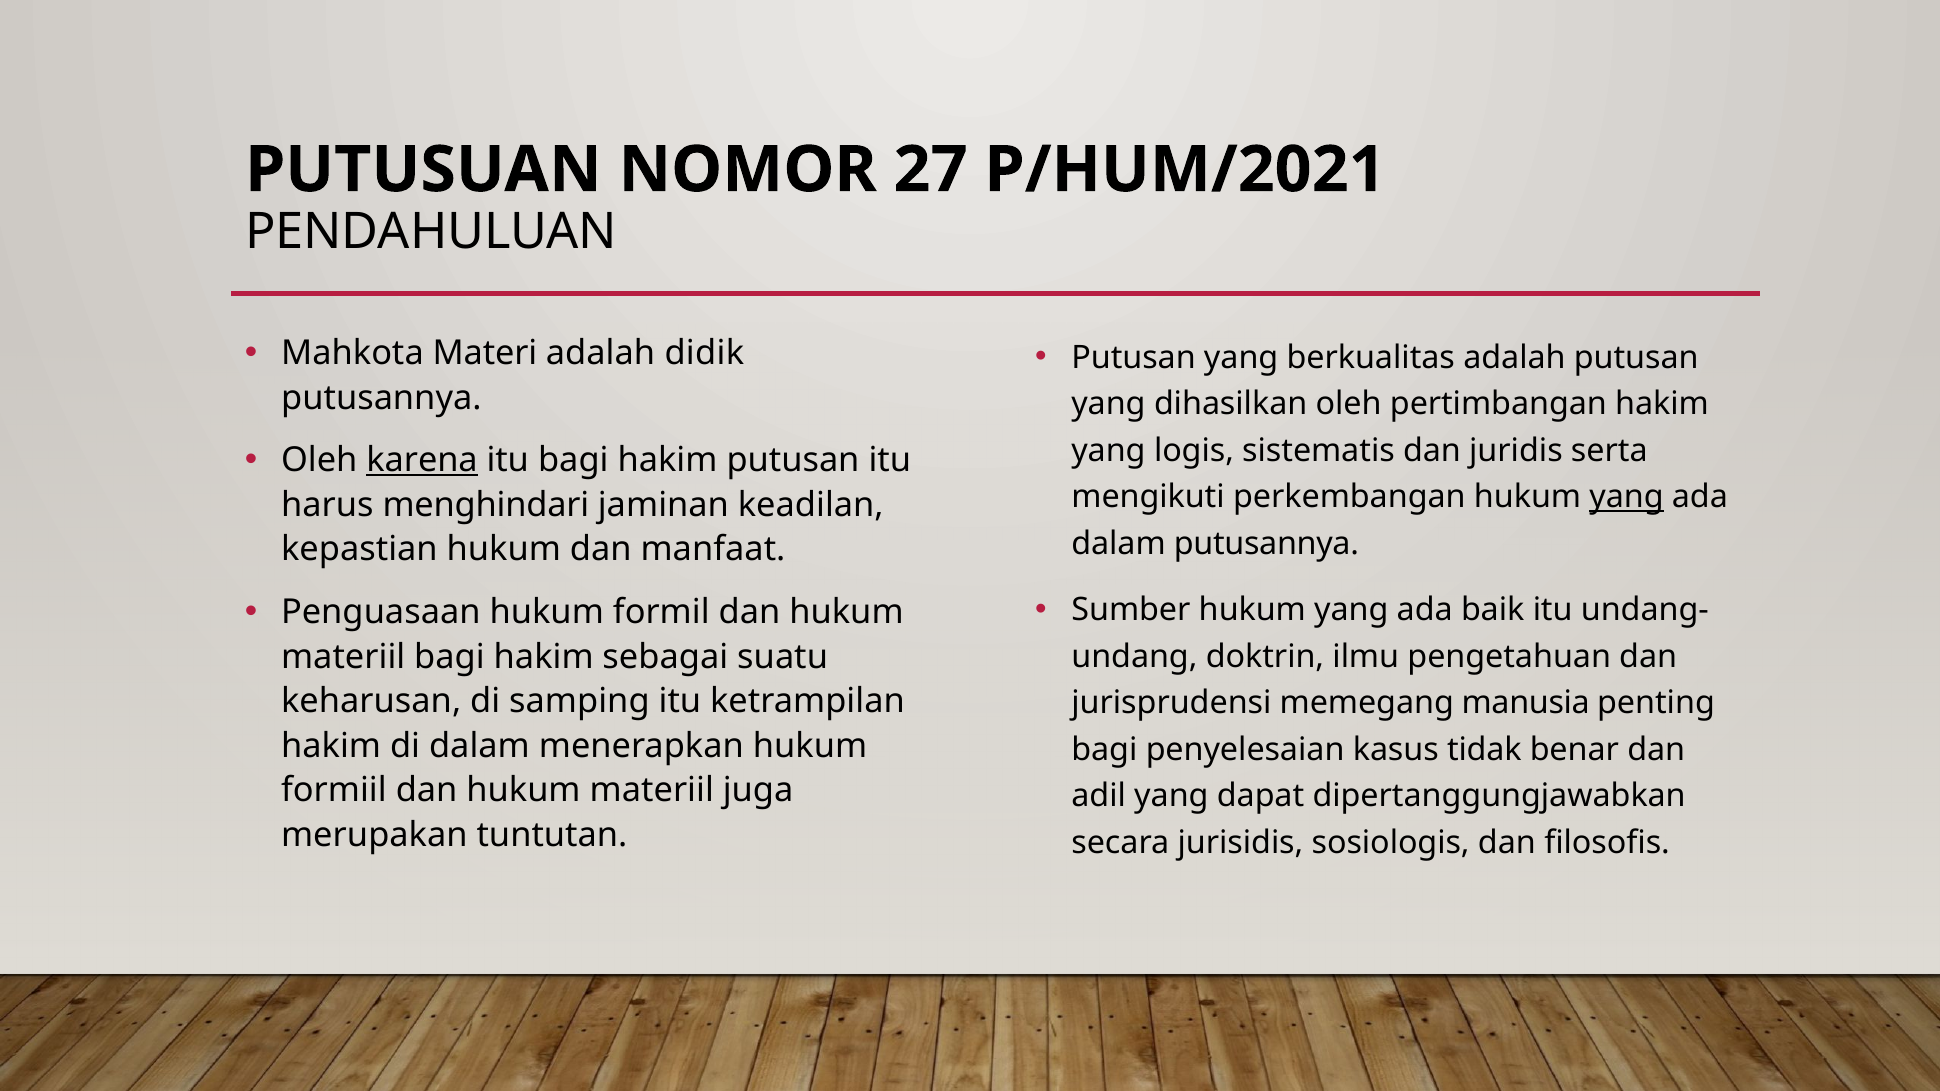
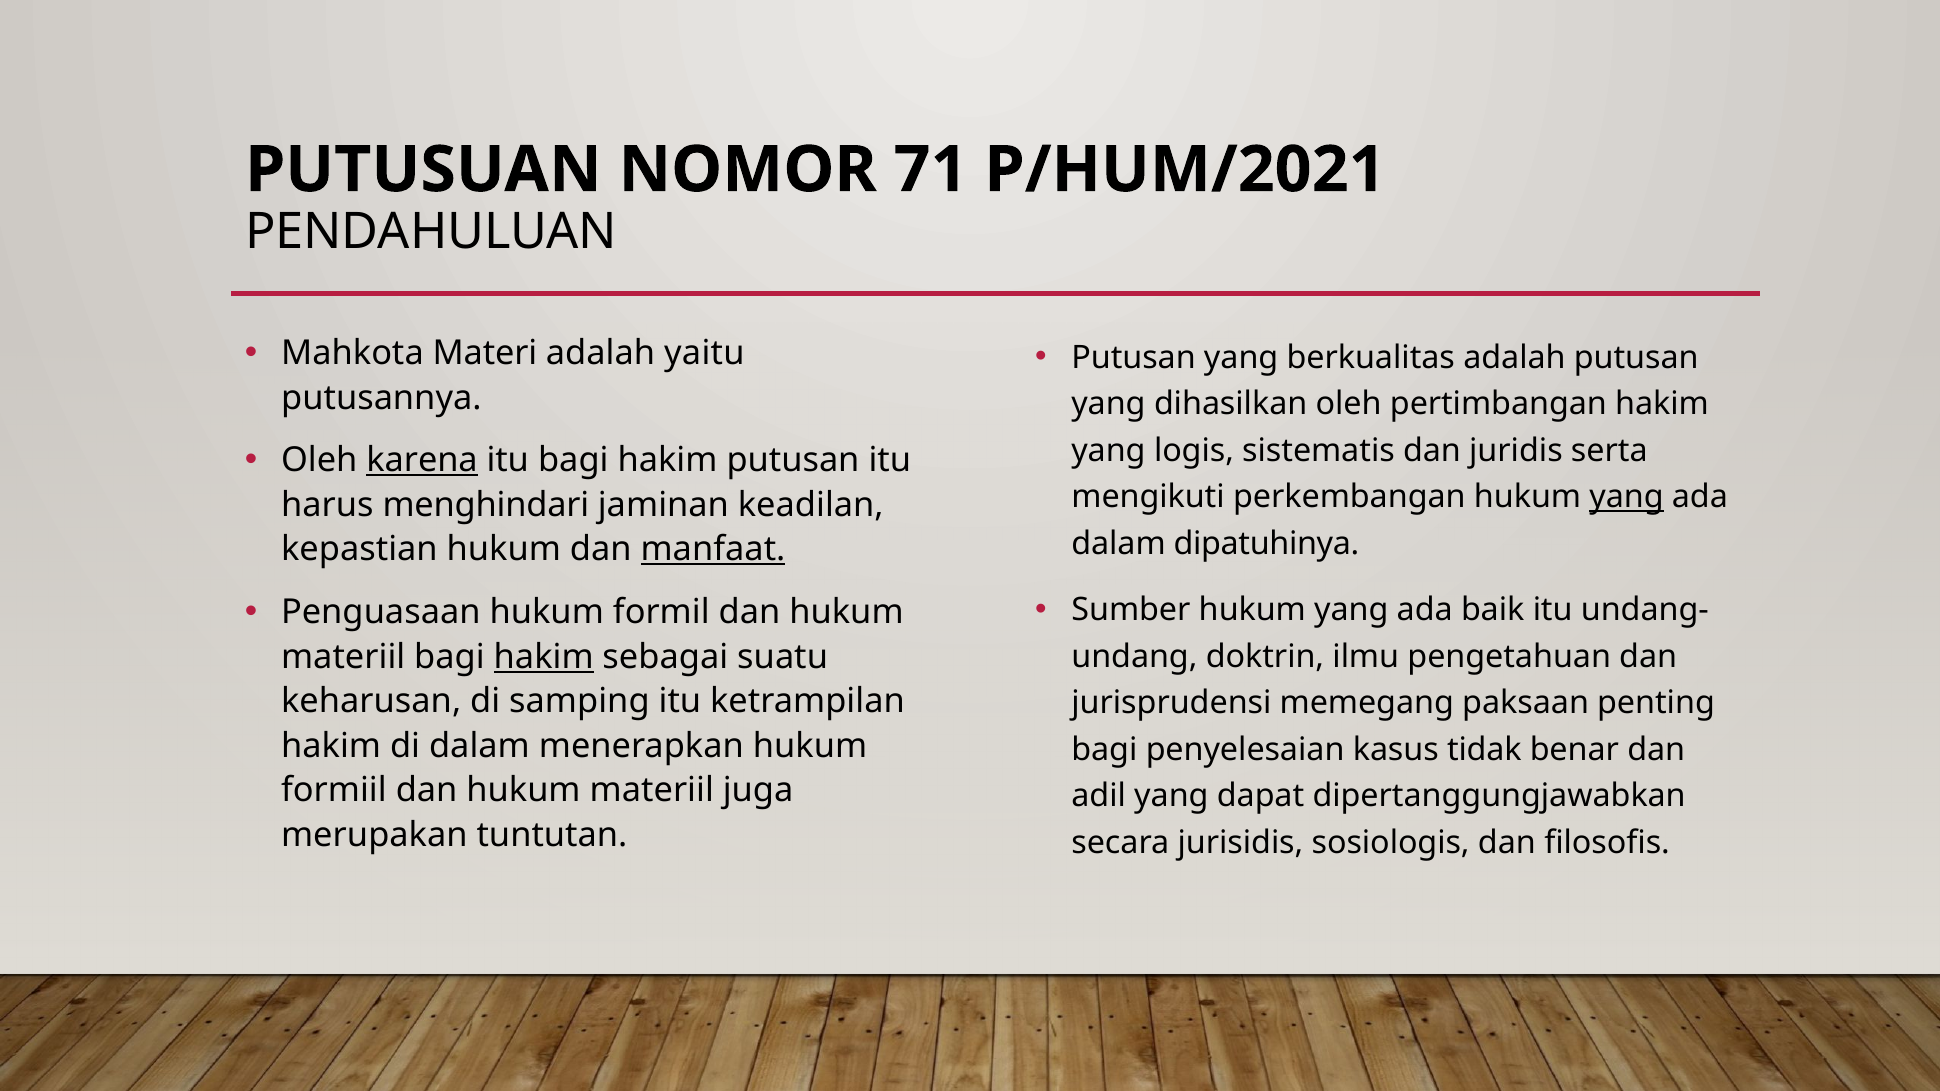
27: 27 -> 71
didik: didik -> yaitu
dalam putusannya: putusannya -> dipatuhinya
manfaat underline: none -> present
hakim at (544, 657) underline: none -> present
manusia: manusia -> paksaan
